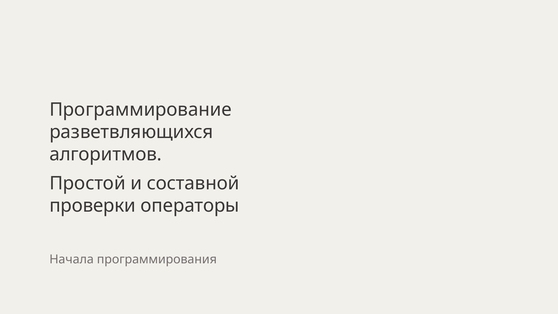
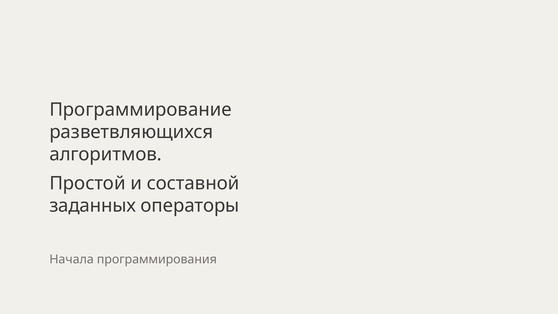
проверки: проверки -> заданных
